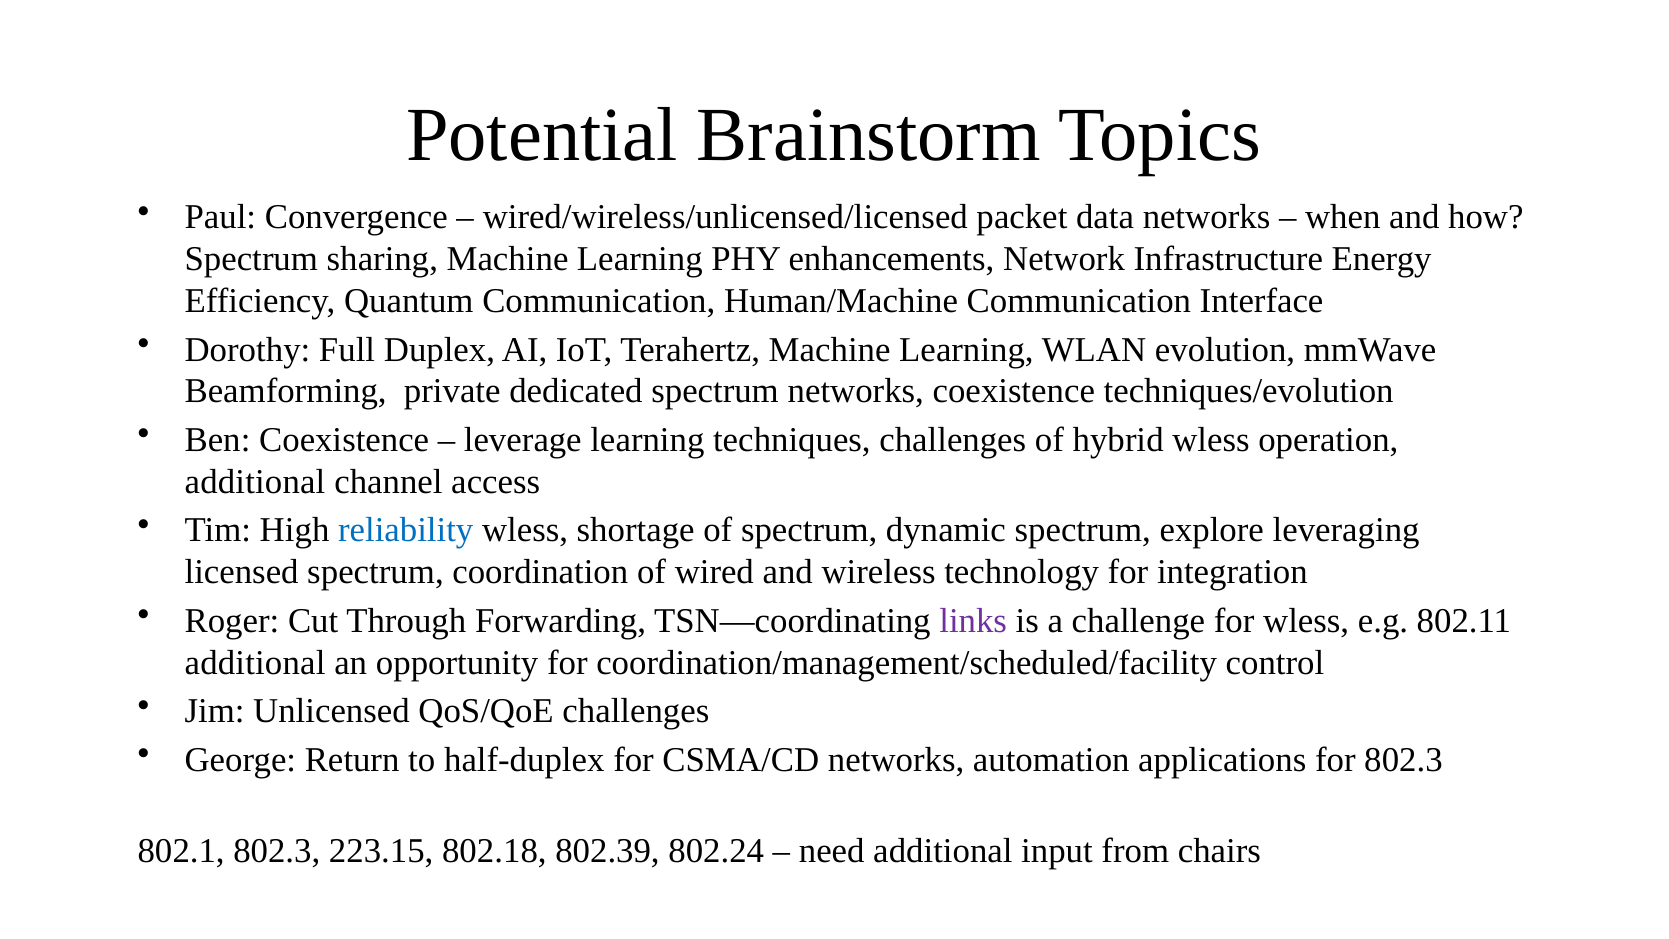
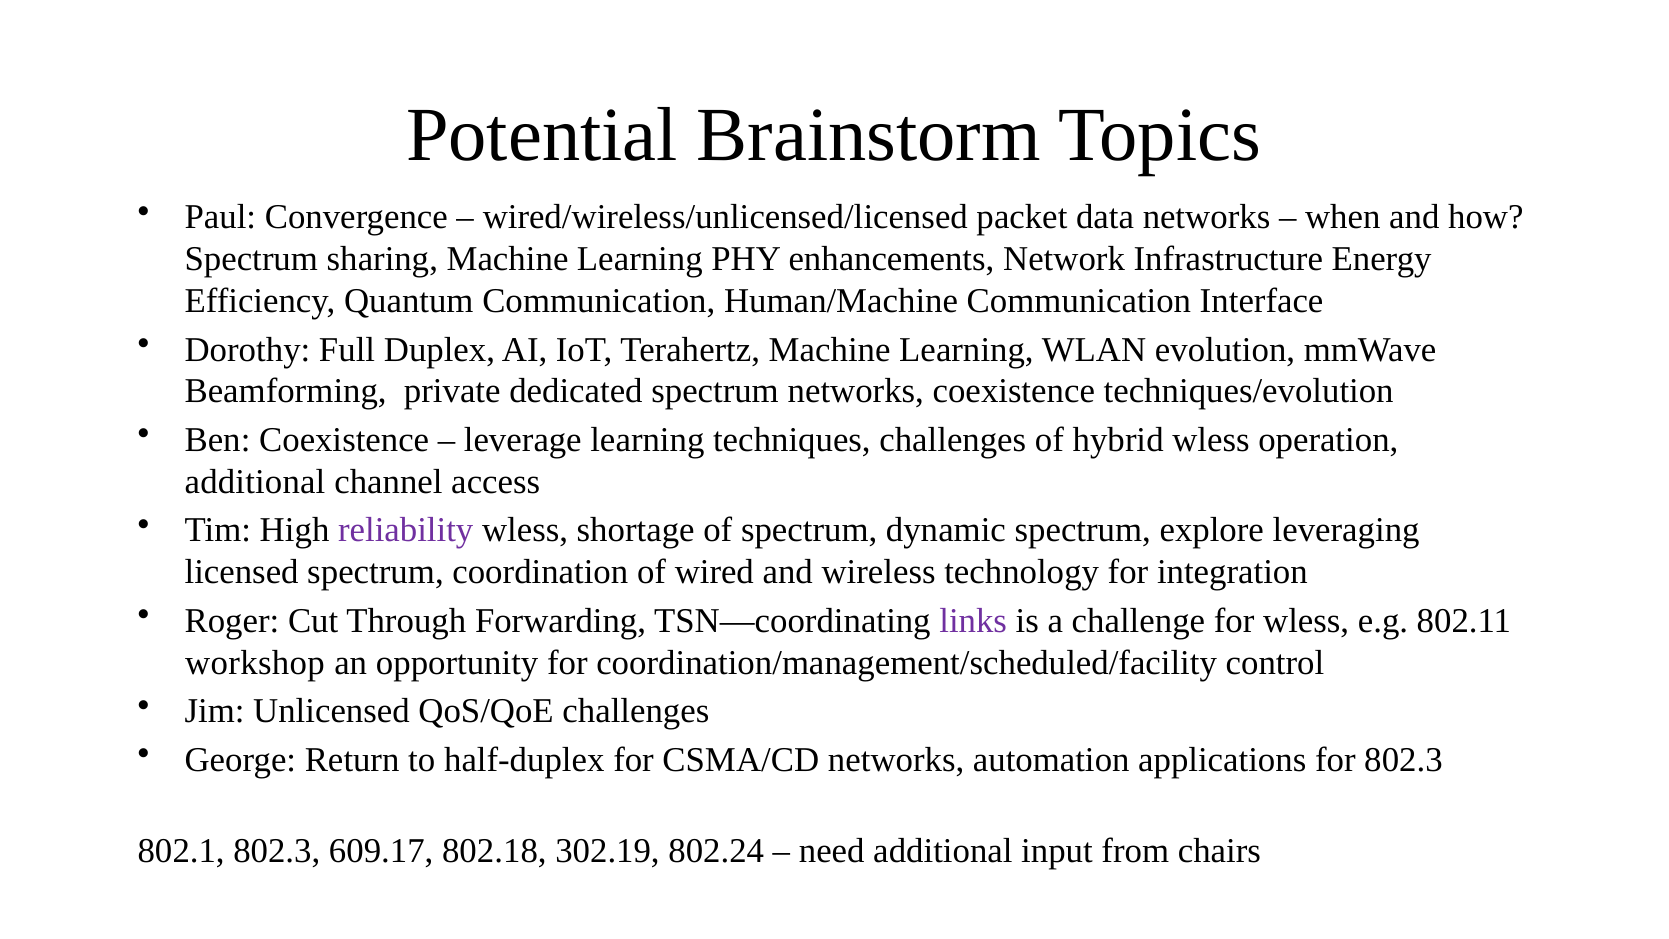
reliability colour: blue -> purple
additional at (255, 663): additional -> workshop
223.15: 223.15 -> 609.17
802.39: 802.39 -> 302.19
